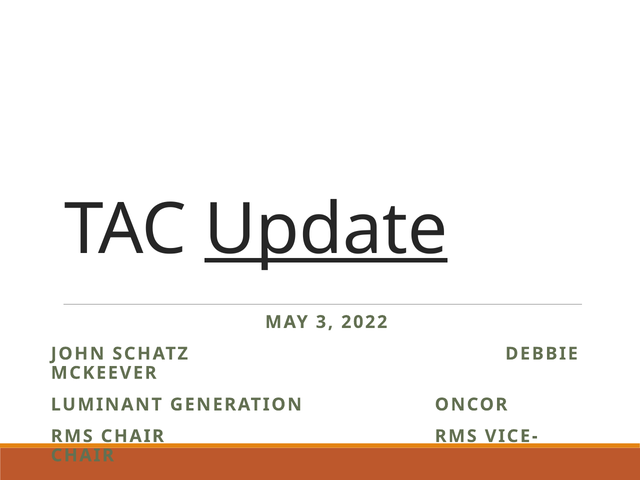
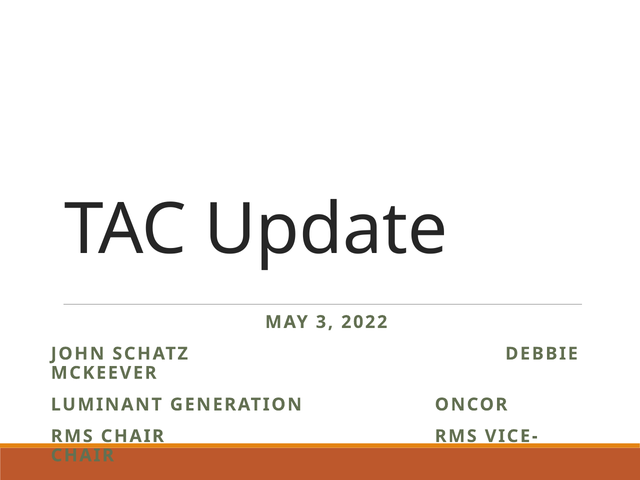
Update underline: present -> none
